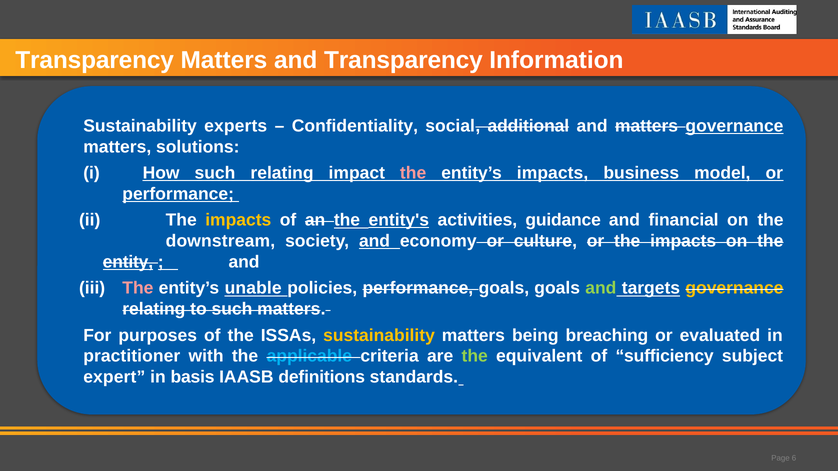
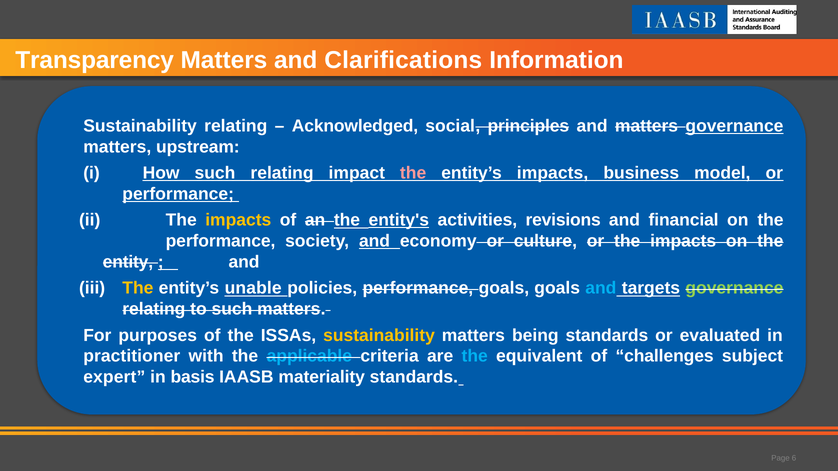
and Transparency: Transparency -> Clarifications
Sustainability experts: experts -> relating
Confidentiality: Confidentiality -> Acknowledged
additional: additional -> principles
solutions: solutions -> upstream
guidance: guidance -> revisions
downstream at (220, 241): downstream -> performance
entity underline: present -> none
The at (138, 288) colour: pink -> yellow
and at (601, 288) colour: light green -> light blue
governance at (734, 288) colour: yellow -> light green
being breaching: breaching -> standards
the at (475, 357) colour: light green -> light blue
sufficiency: sufficiency -> challenges
definitions: definitions -> materiality
